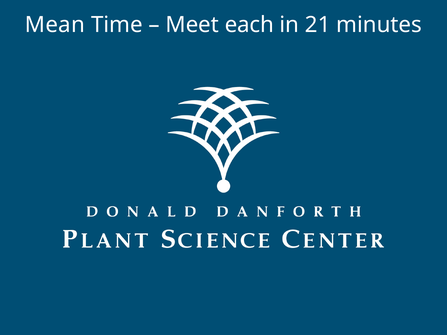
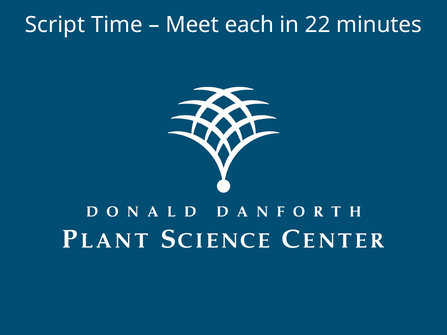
Mean: Mean -> Script
21: 21 -> 22
